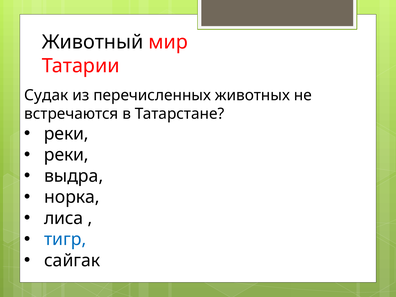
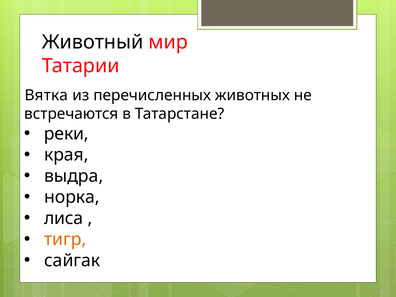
Судак: Судак -> Вятка
реки at (66, 155): реки -> края
тигр colour: blue -> orange
